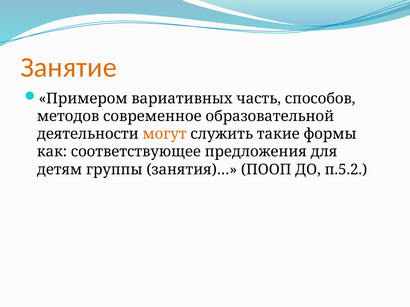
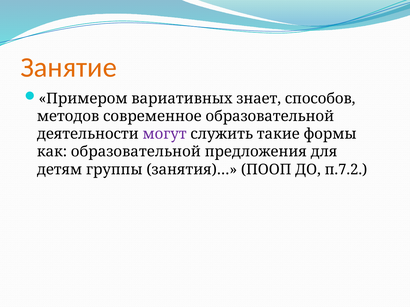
часть: часть -> знает
могут colour: orange -> purple
как соответствующее: соответствующее -> образовательной
п.5.2: п.5.2 -> п.7.2
